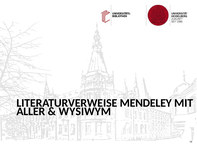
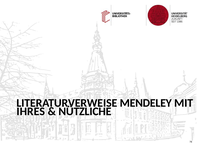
ALLER: ALLER -> IHRES
WYSIWYM: WYSIWYM -> NÜTZLICHE
